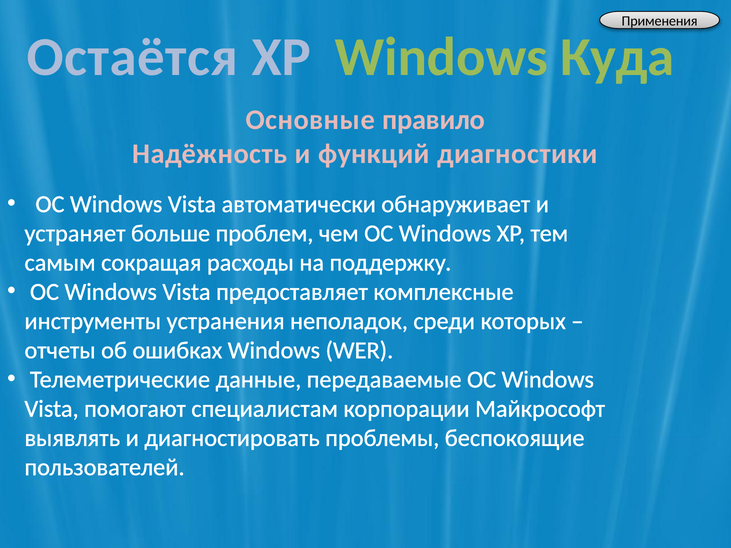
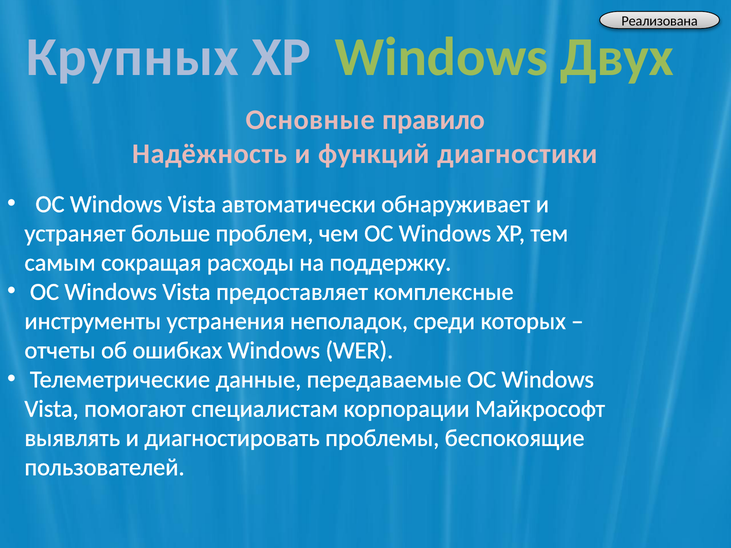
Применения: Применения -> Реализована
Остаётся: Остаётся -> Крупных
Куда: Куда -> Двух
